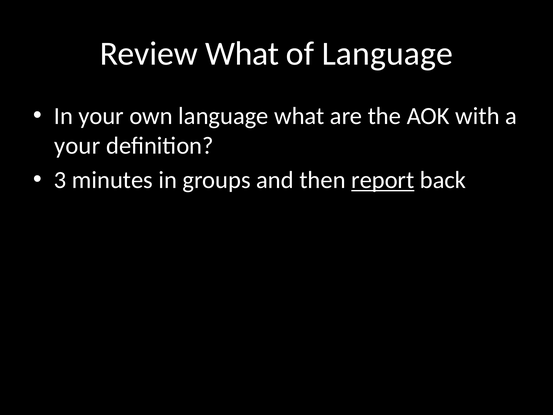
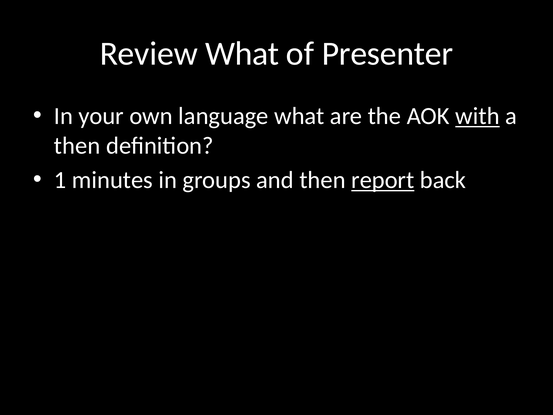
of Language: Language -> Presenter
with underline: none -> present
your at (77, 146): your -> then
3: 3 -> 1
